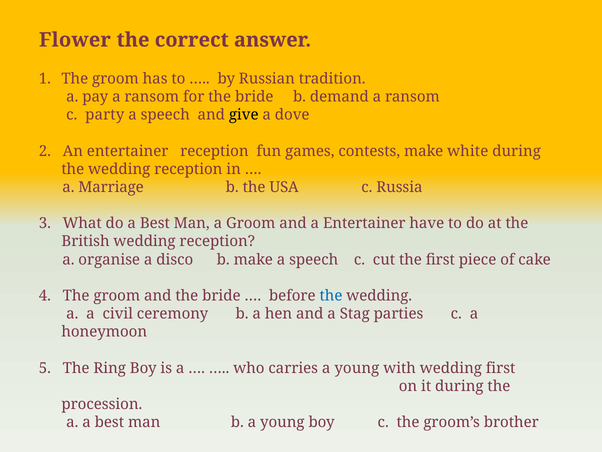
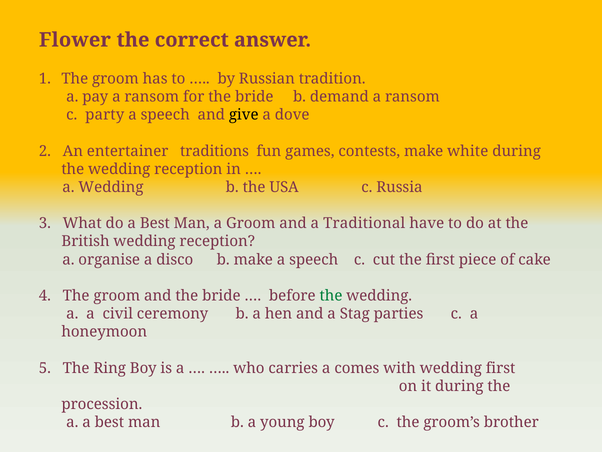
entertainer reception: reception -> traditions
a Marriage: Marriage -> Wedding
a Entertainer: Entertainer -> Traditional
the at (331, 295) colour: blue -> green
carries a young: young -> comes
